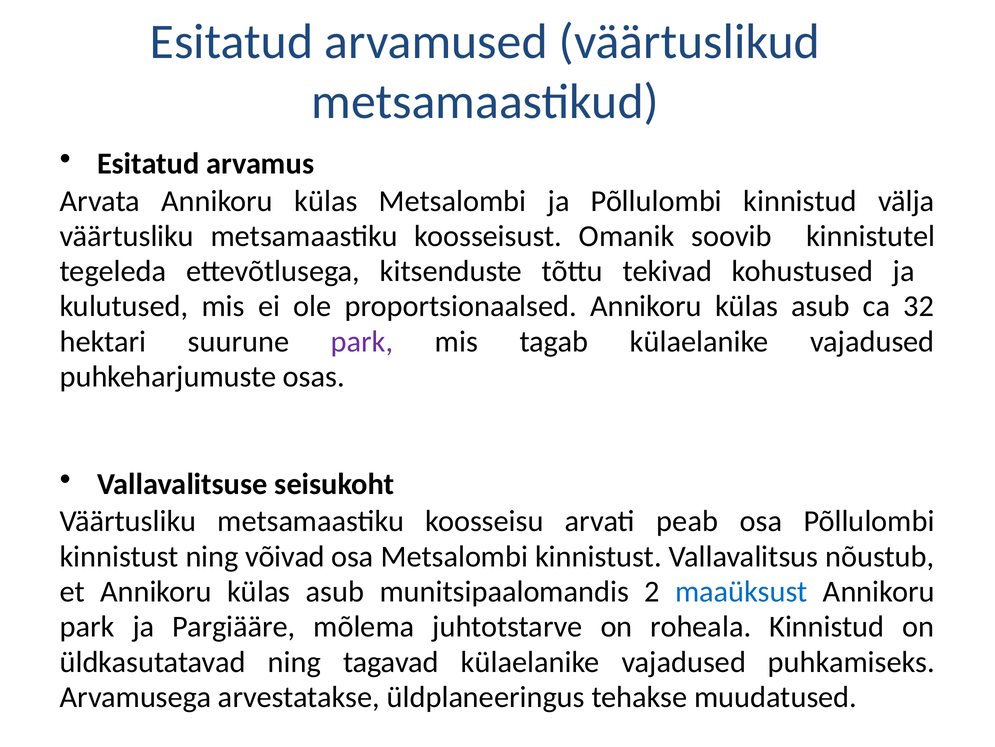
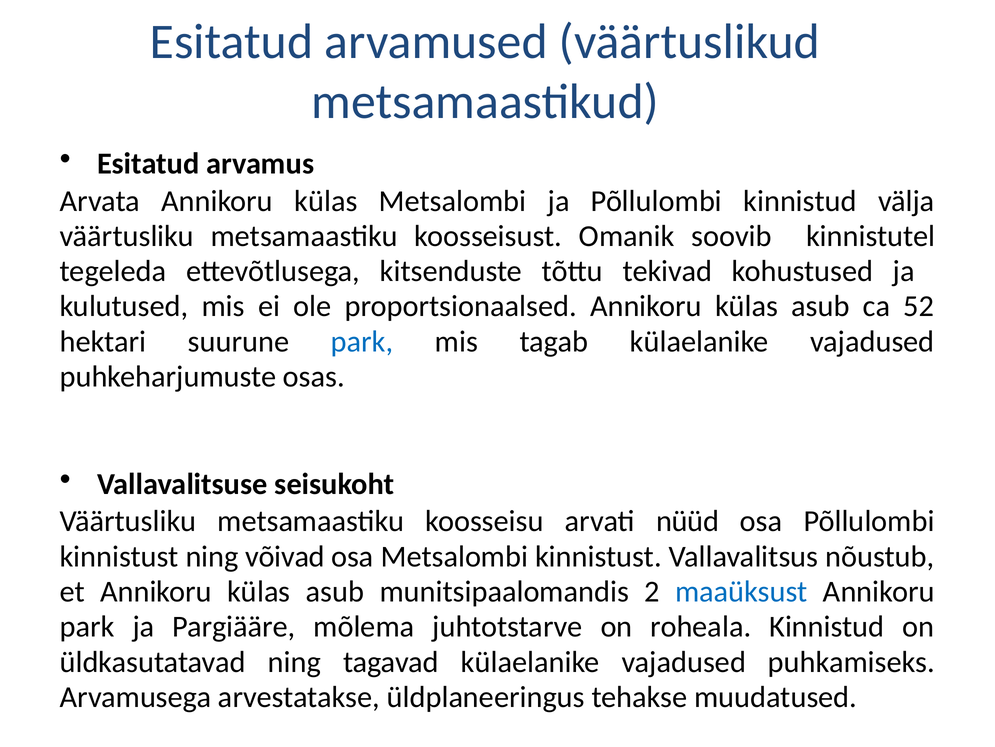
32: 32 -> 52
park at (362, 341) colour: purple -> blue
peab: peab -> nüüd
